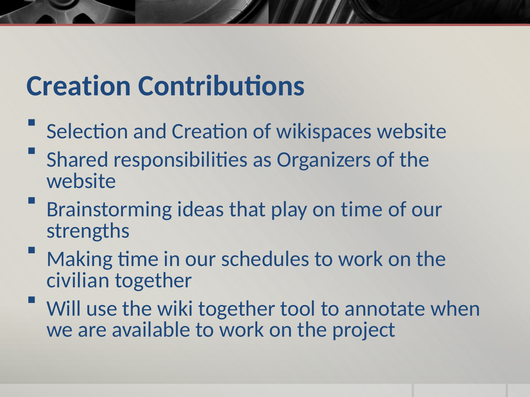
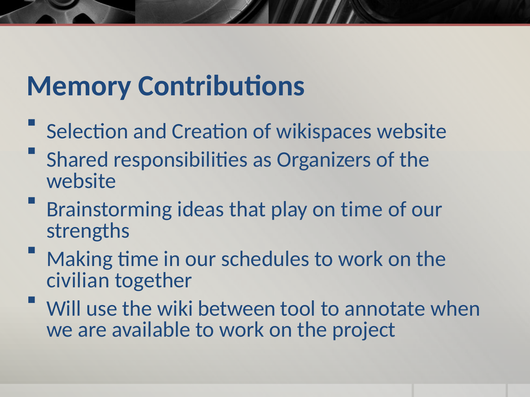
Creation at (79, 86): Creation -> Memory
wiki together: together -> between
